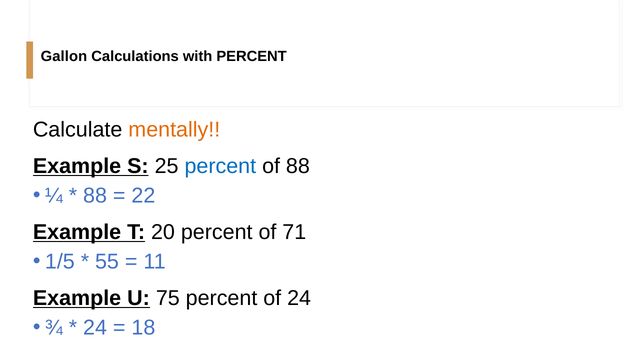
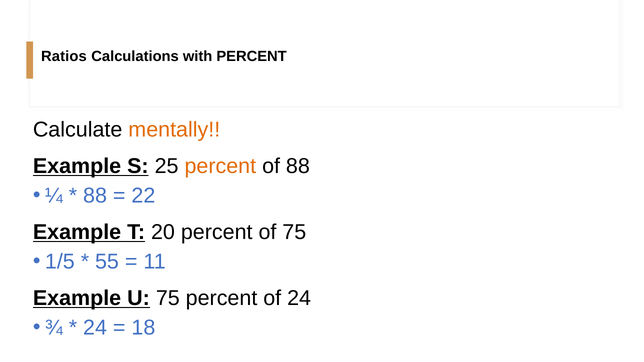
Gallon: Gallon -> Ratios
percent at (220, 166) colour: blue -> orange
of 71: 71 -> 75
